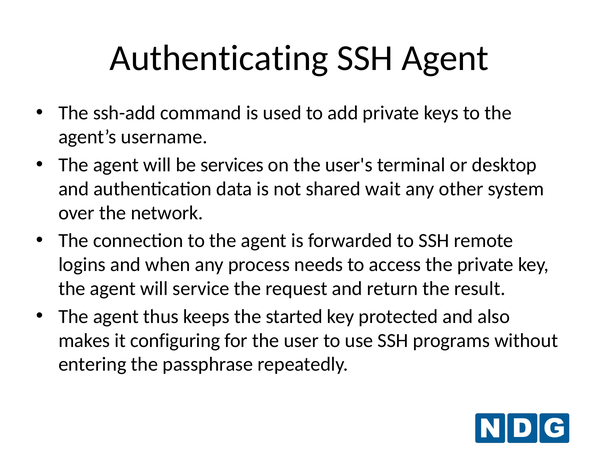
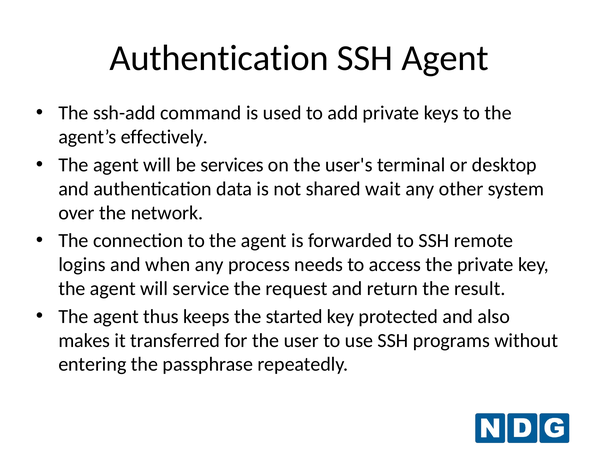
Authenticating at (219, 58): Authenticating -> Authentication
username: username -> effectively
configuring: configuring -> transferred
